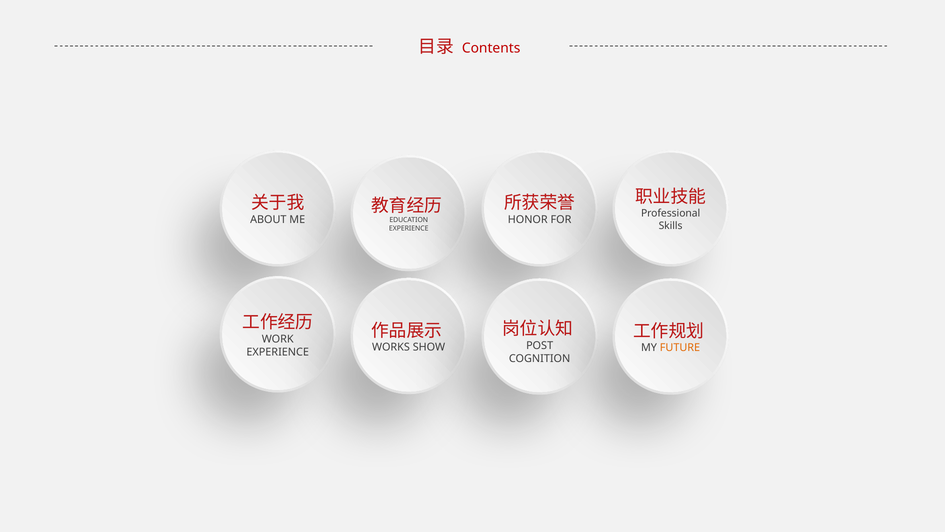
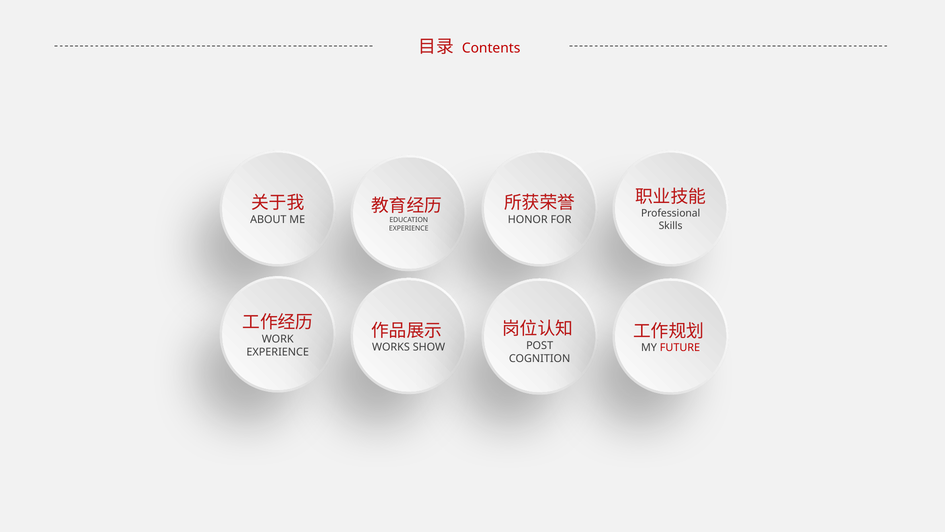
FUTURE colour: orange -> red
